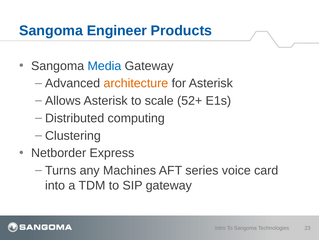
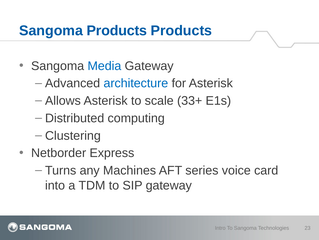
Sangoma Engineer: Engineer -> Products
architecture colour: orange -> blue
52+: 52+ -> 33+
